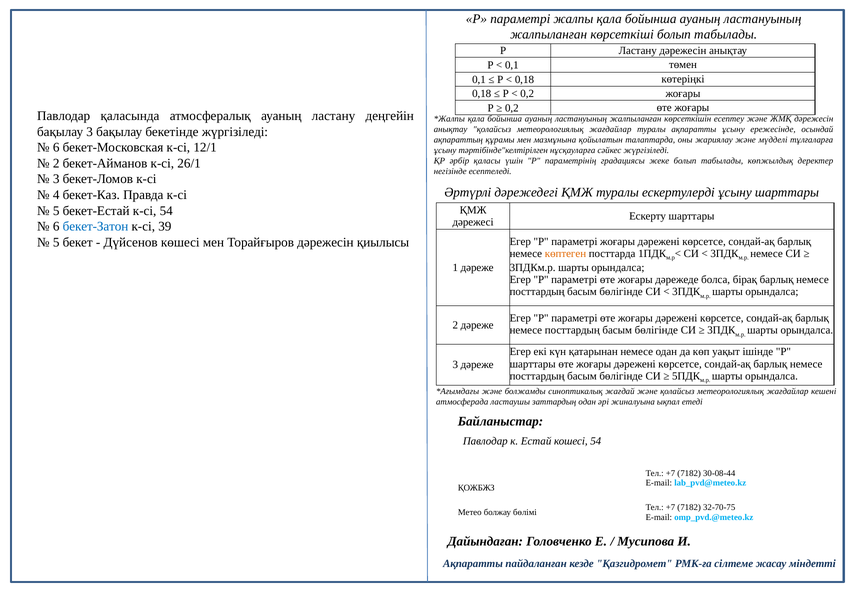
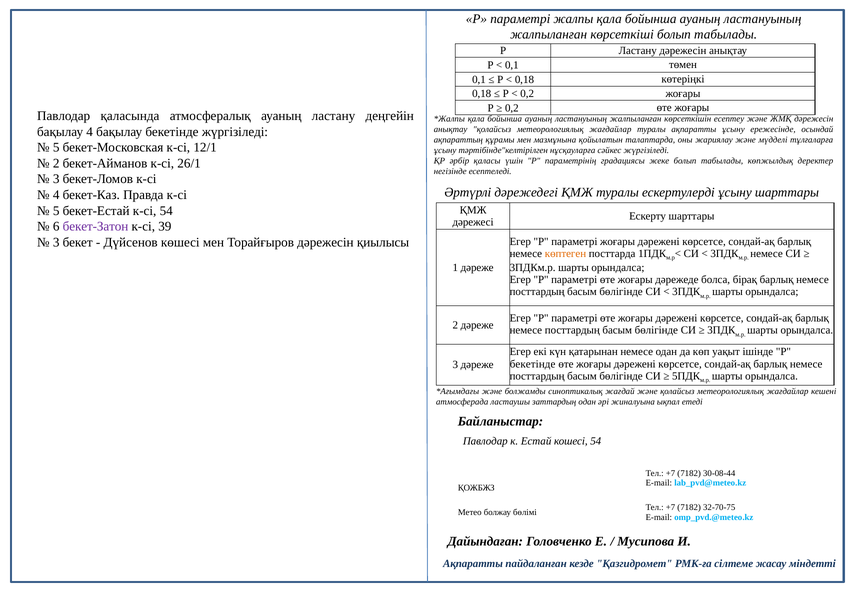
бақылау 3: 3 -> 4
6 at (56, 148): 6 -> 5
бекет-Затон colour: blue -> purple
5 at (56, 242): 5 -> 3
шарттары at (533, 364): шарттары -> бекетінде
